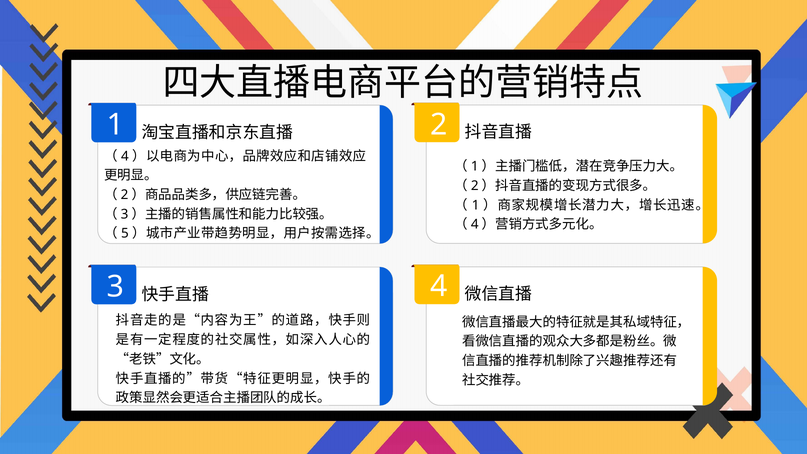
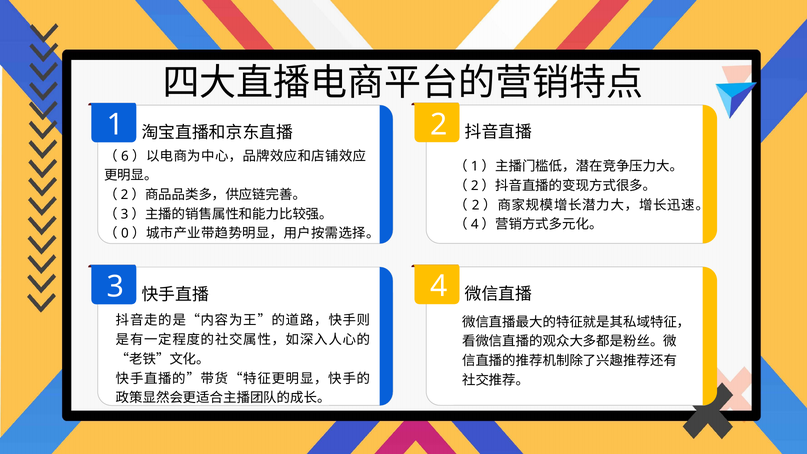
4 at (125, 156): 4 -> 6
1 at (476, 205): 1 -> 2
5: 5 -> 0
